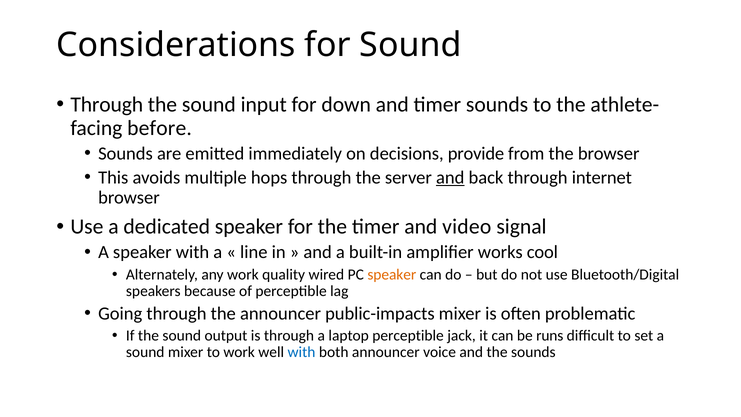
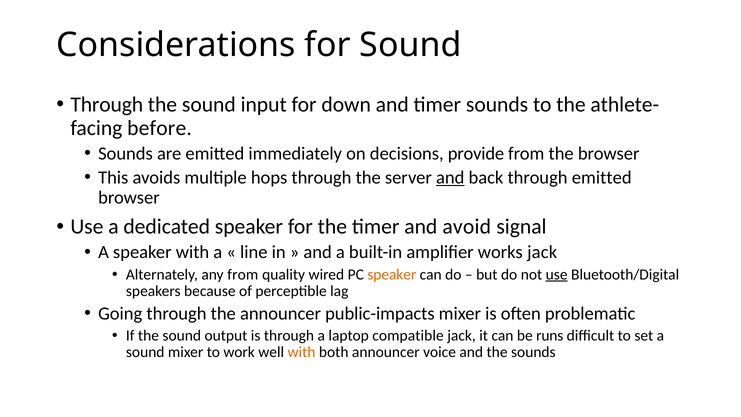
through internet: internet -> emitted
video: video -> avoid
works cool: cool -> jack
any work: work -> from
use at (557, 274) underline: none -> present
laptop perceptible: perceptible -> compatible
with at (302, 352) colour: blue -> orange
